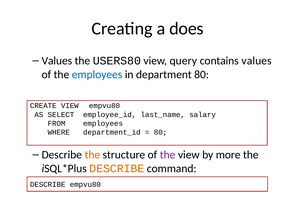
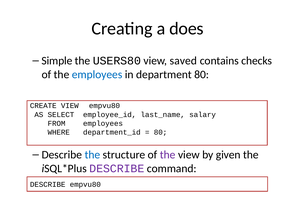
Values at (57, 61): Values -> Simple
query: query -> saved
contains values: values -> checks
the at (92, 155) colour: orange -> blue
more: more -> given
DESCRIBE at (117, 169) colour: orange -> purple
